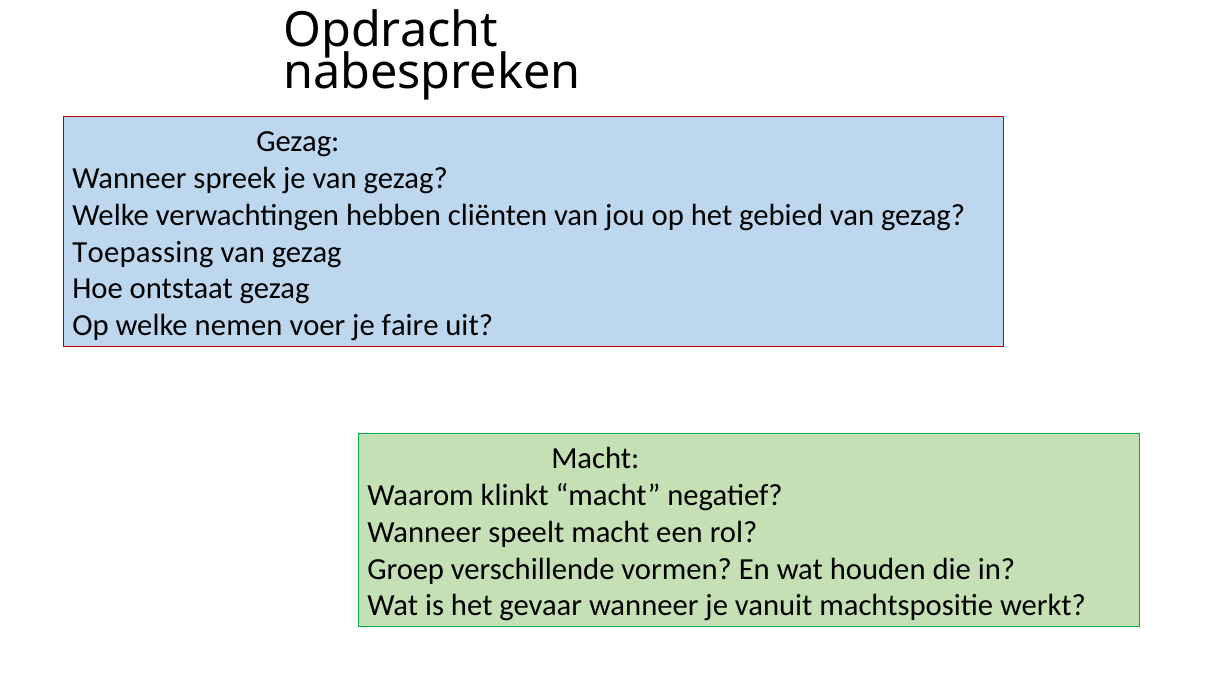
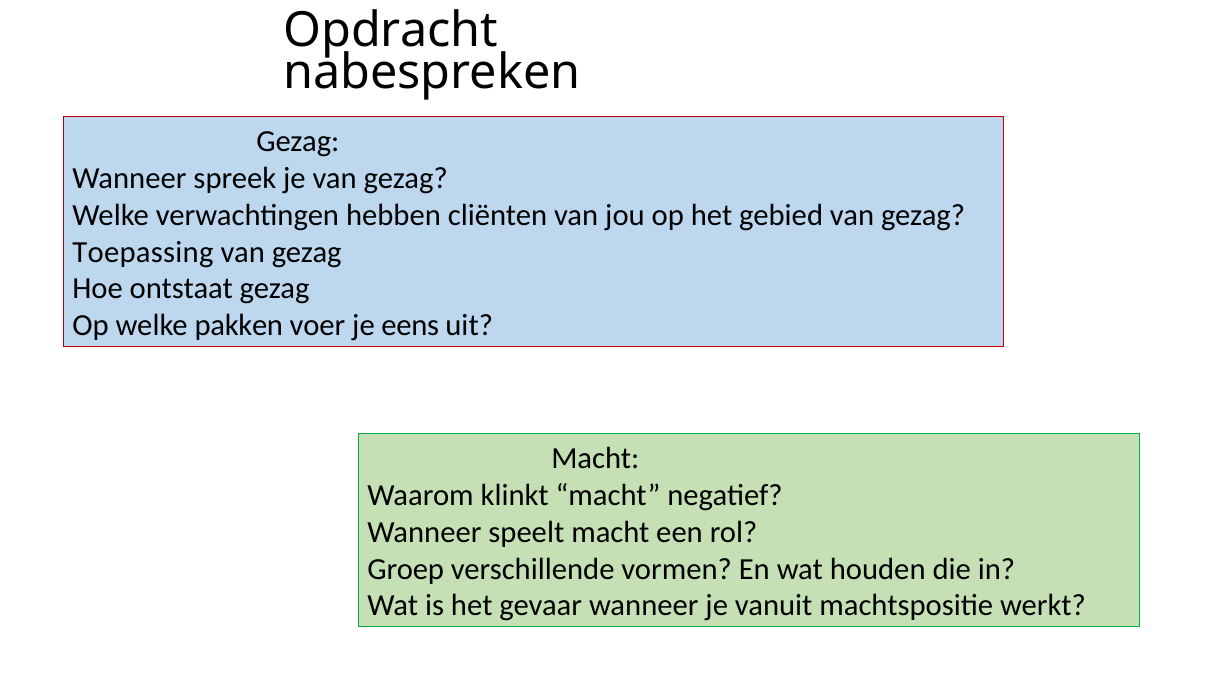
nemen: nemen -> pakken
faire: faire -> eens
